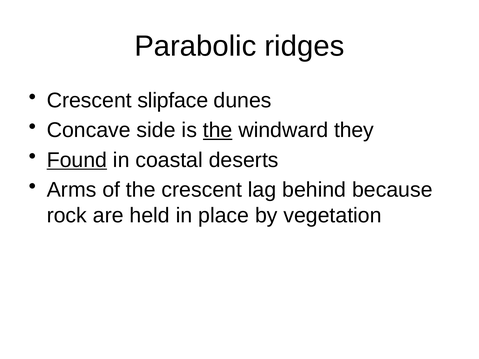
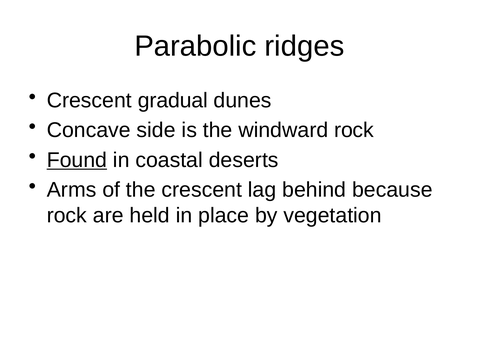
slipface: slipface -> gradual
the at (218, 130) underline: present -> none
windward they: they -> rock
